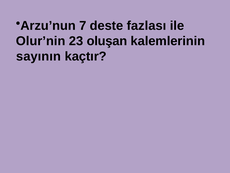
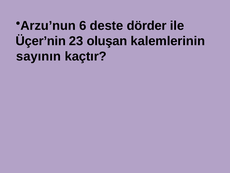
7: 7 -> 6
fazlası: fazlası -> dörder
Olur’nin: Olur’nin -> Üçer’nin
